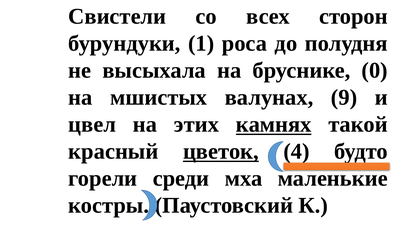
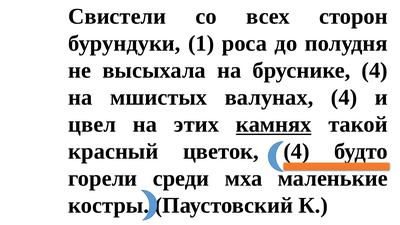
бруснике 0: 0 -> 4
валунах 9: 9 -> 4
цветок underline: present -> none
